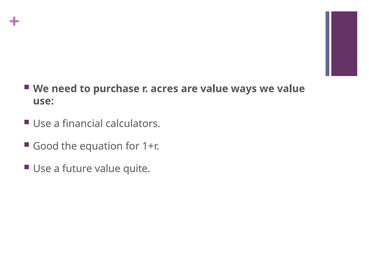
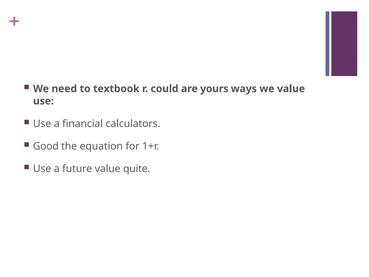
purchase: purchase -> textbook
acres: acres -> could
are value: value -> yours
